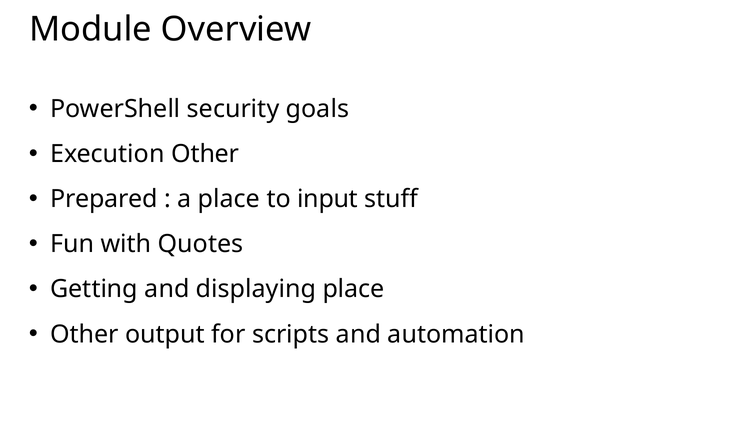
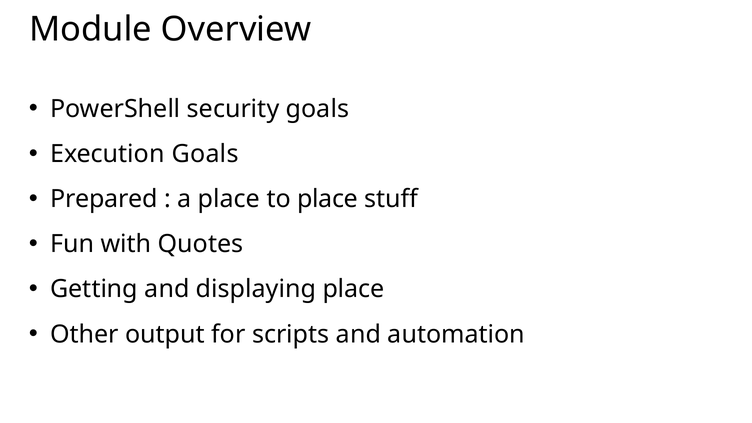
Execution Other: Other -> Goals
to input: input -> place
